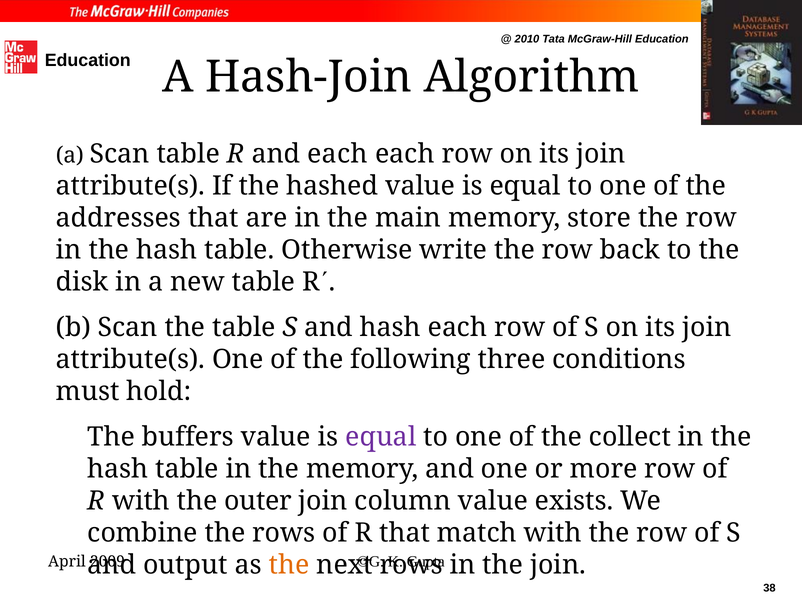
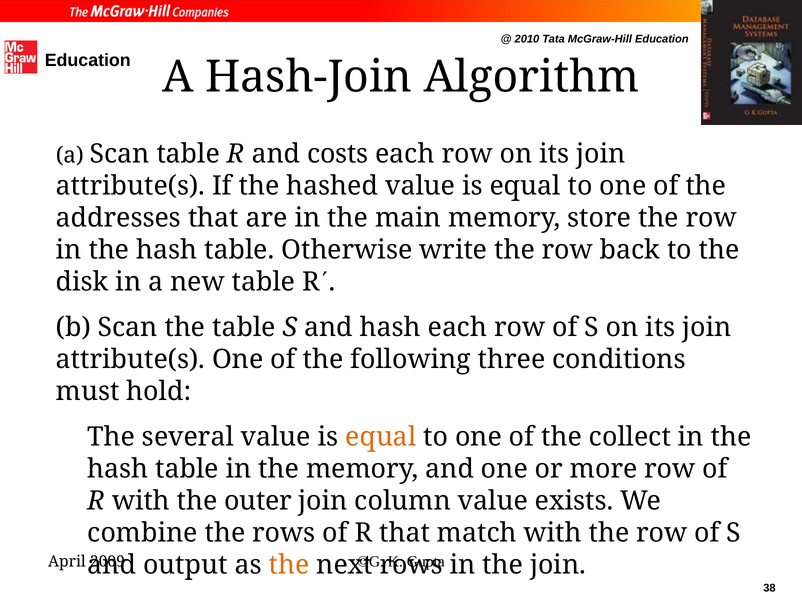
and each: each -> costs
buffers: buffers -> several
equal at (381, 437) colour: purple -> orange
